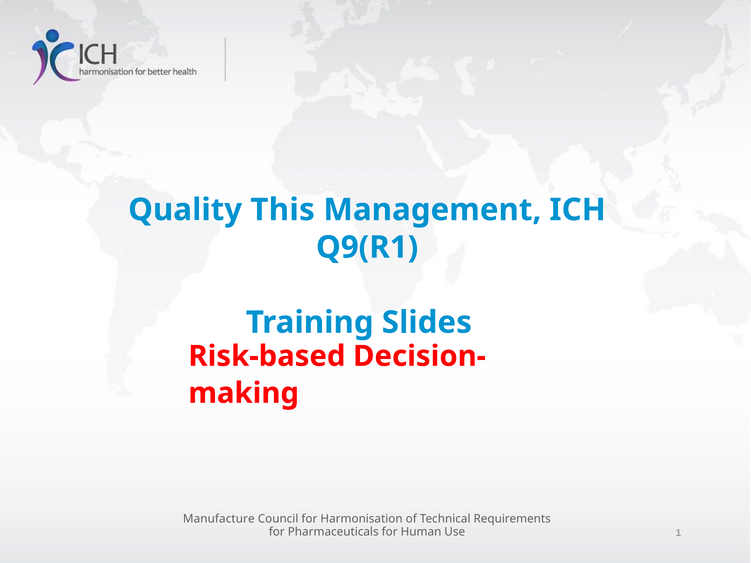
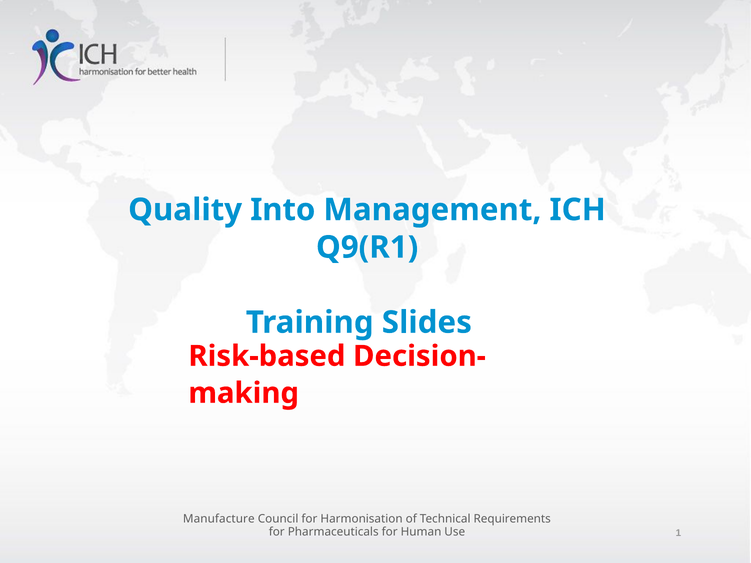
This: This -> Into
